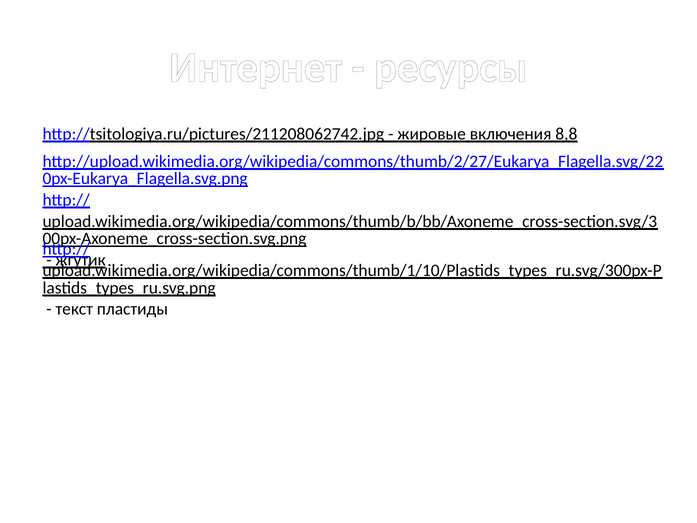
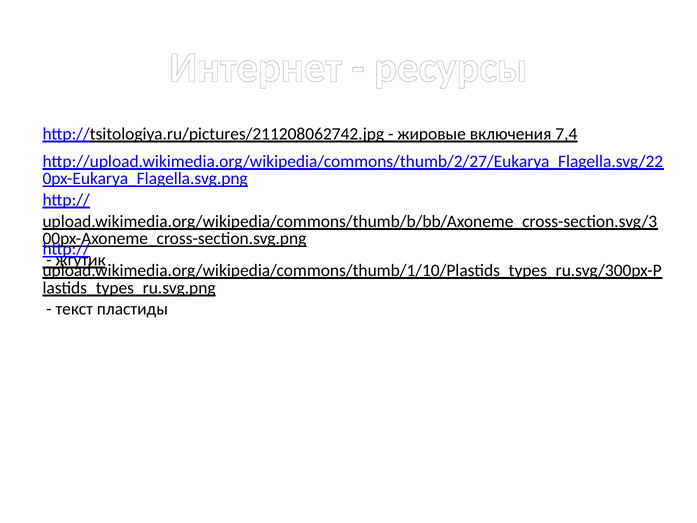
8,8: 8,8 -> 7,4
